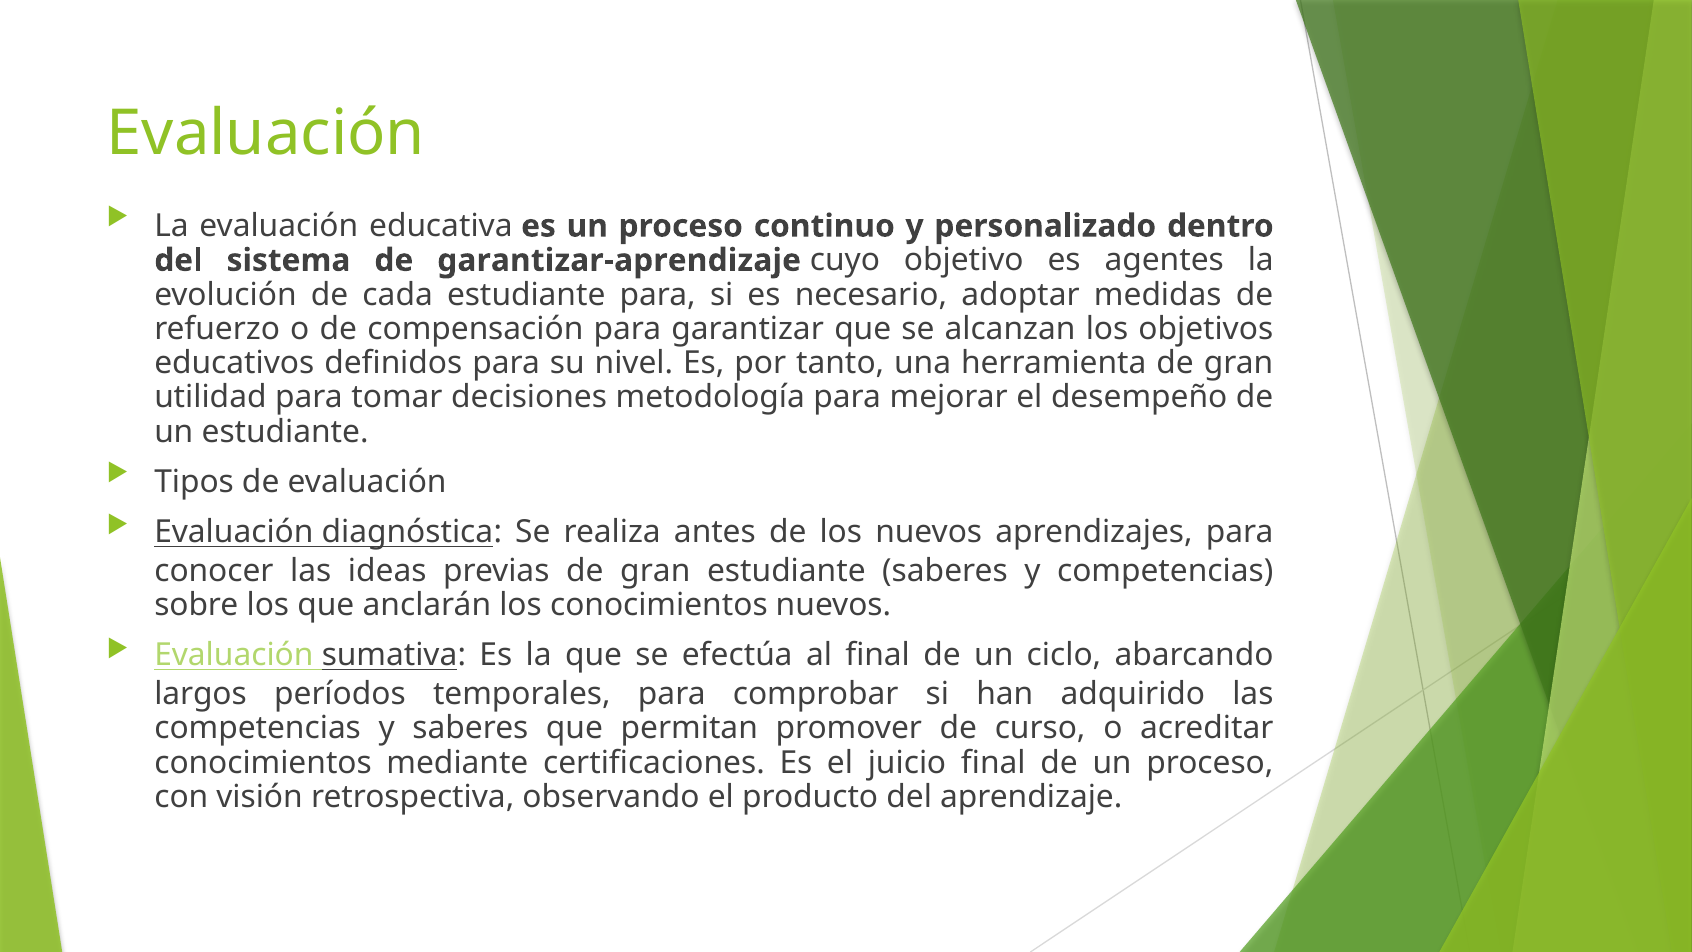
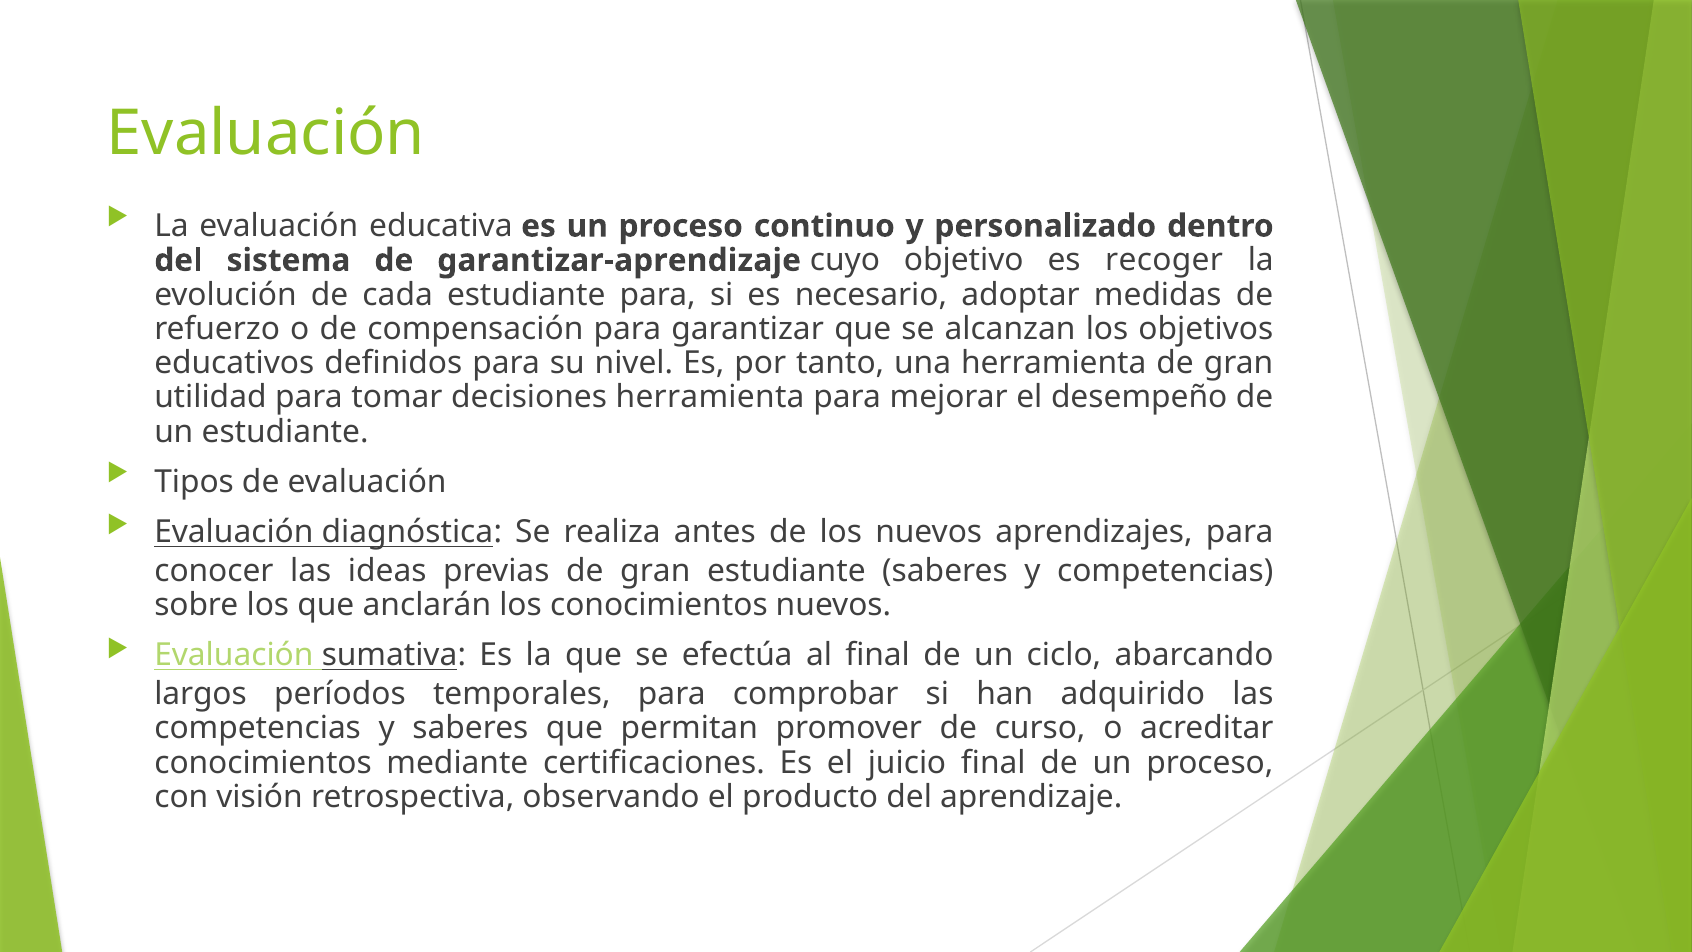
agentes: agentes -> recoger
decisiones metodología: metodología -> herramienta
